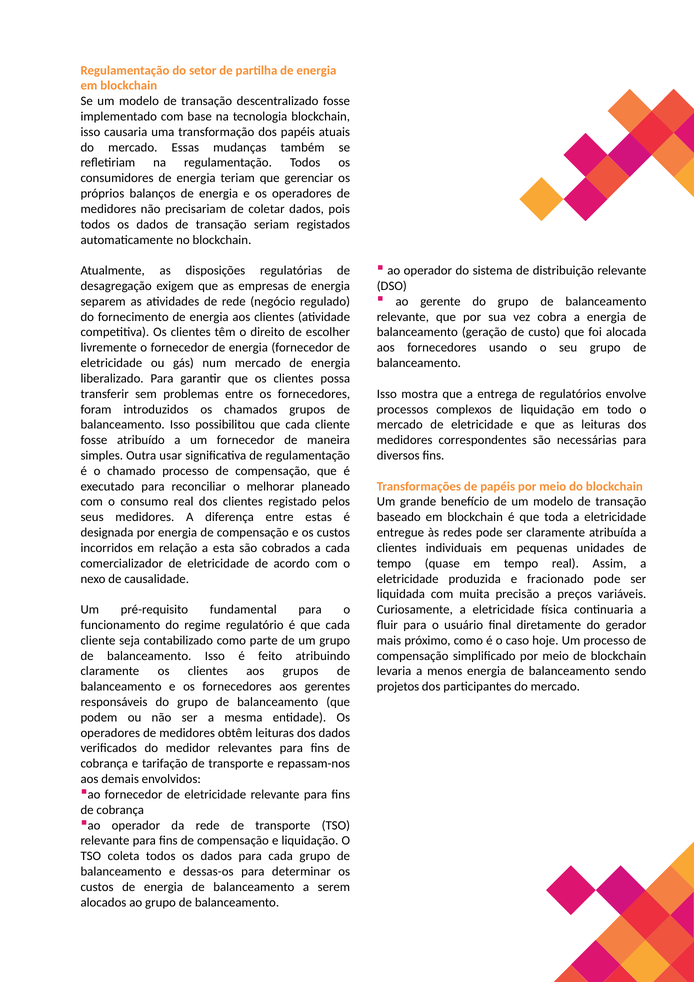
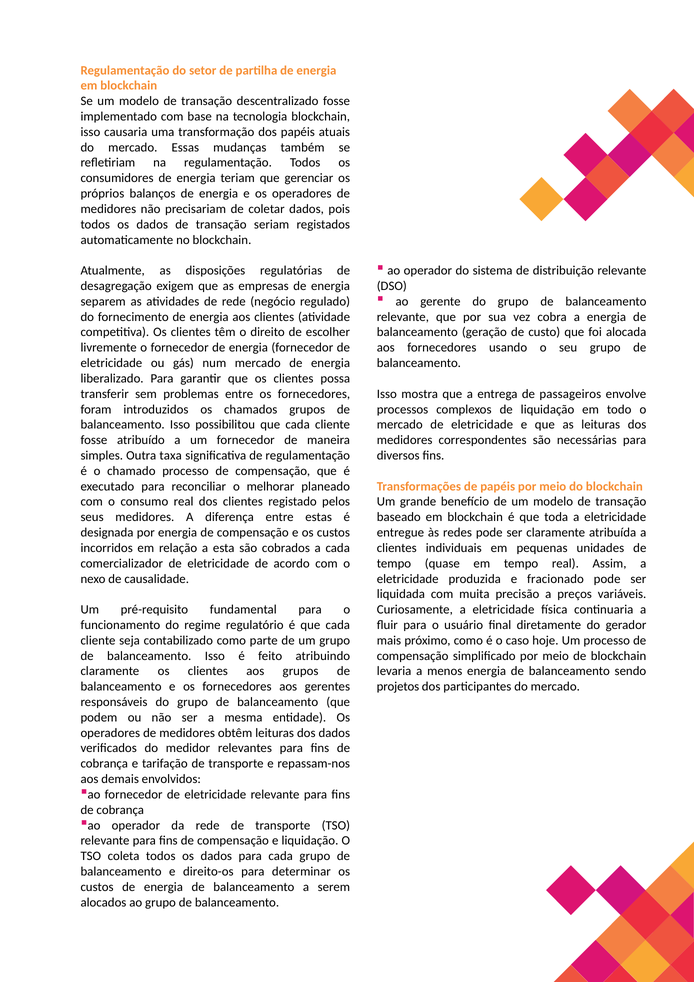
regulatórios: regulatórios -> passageiros
usar: usar -> taxa
dessas-os: dessas-os -> direito-os
